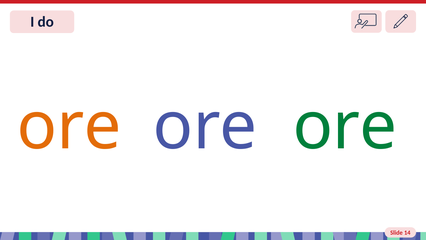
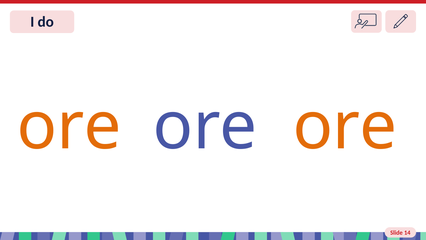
ore at (345, 126) colour: green -> orange
